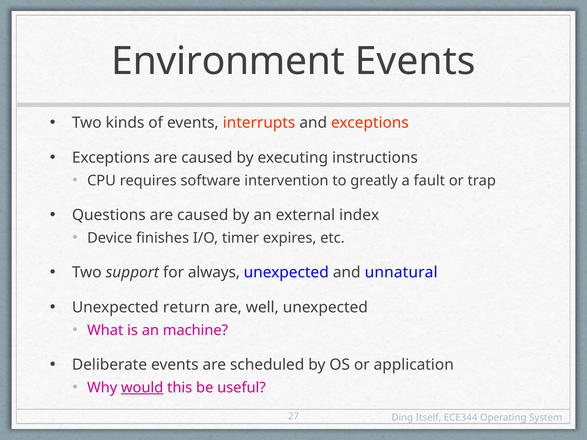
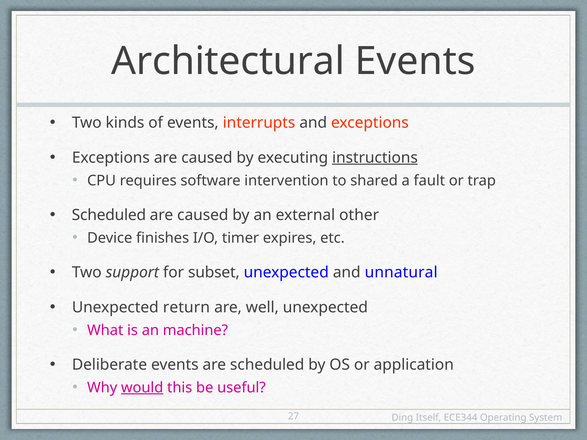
Environment: Environment -> Architectural
instructions underline: none -> present
greatly: greatly -> shared
Questions at (109, 215): Questions -> Scheduled
index: index -> other
always: always -> subset
